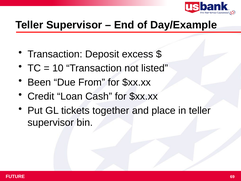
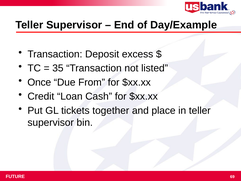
10: 10 -> 35
Been: Been -> Once
